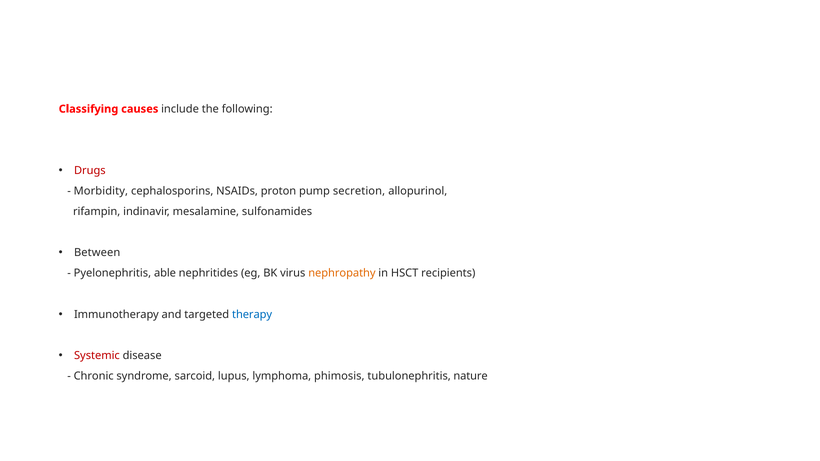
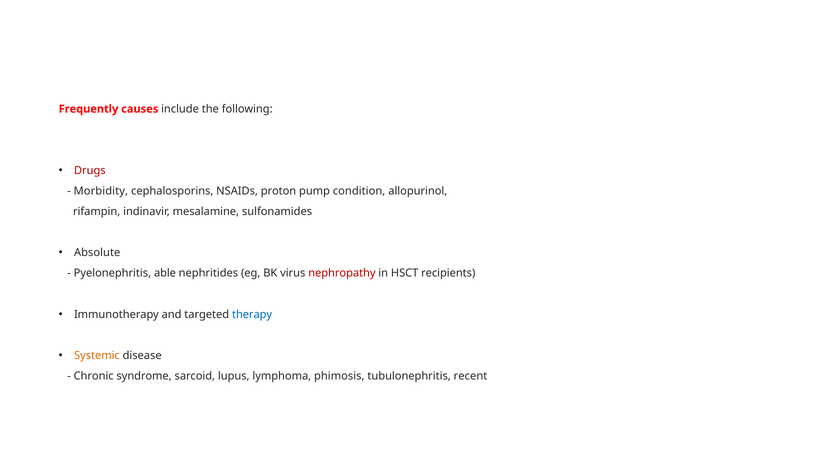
Classifying: Classifying -> Frequently
secretion: secretion -> condition
Between: Between -> Absolute
nephropathy colour: orange -> red
Systemic colour: red -> orange
nature: nature -> recent
